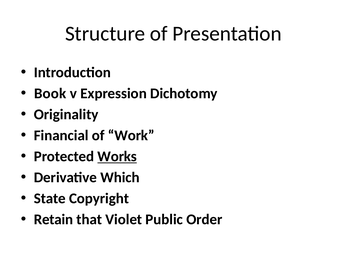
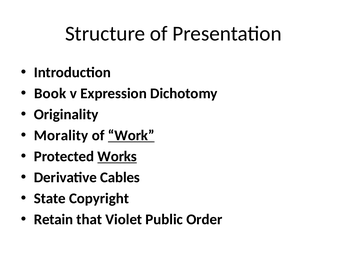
Financial: Financial -> Morality
Work underline: none -> present
Which: Which -> Cables
